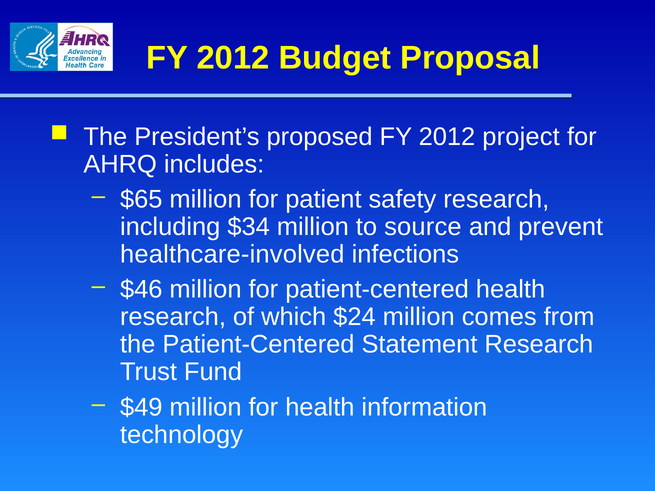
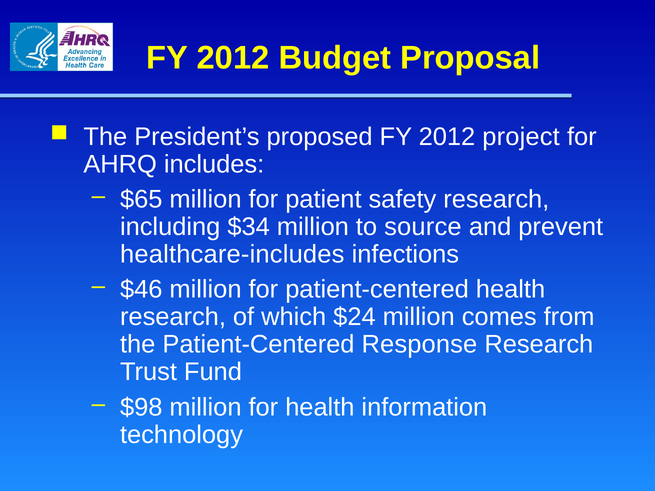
healthcare-involved: healthcare-involved -> healthcare-includes
Statement: Statement -> Response
$49: $49 -> $98
